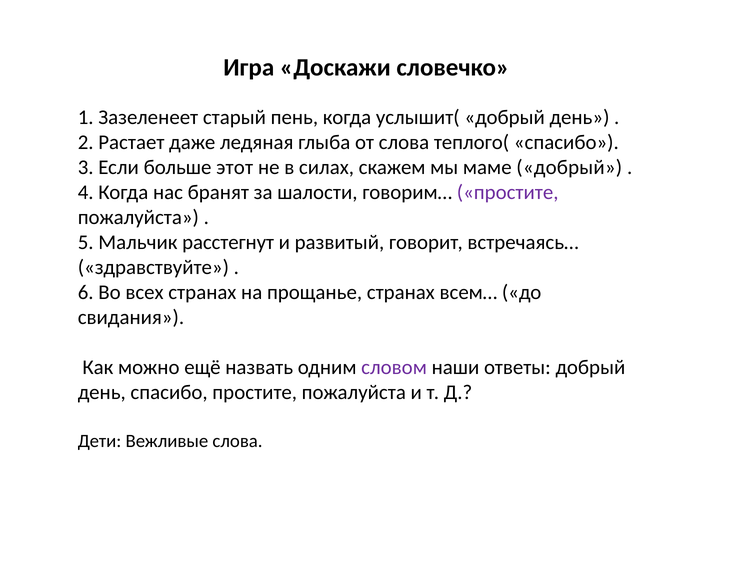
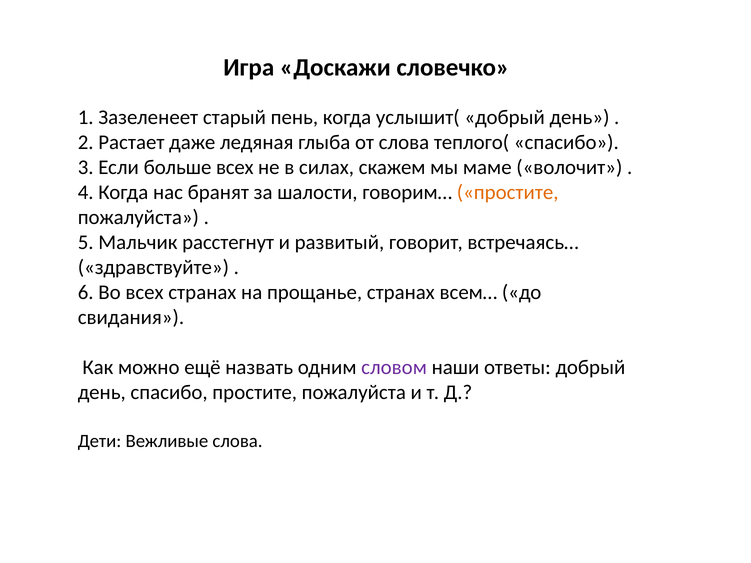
больше этот: этот -> всех
маме добрый: добрый -> волочит
простите at (508, 192) colour: purple -> orange
